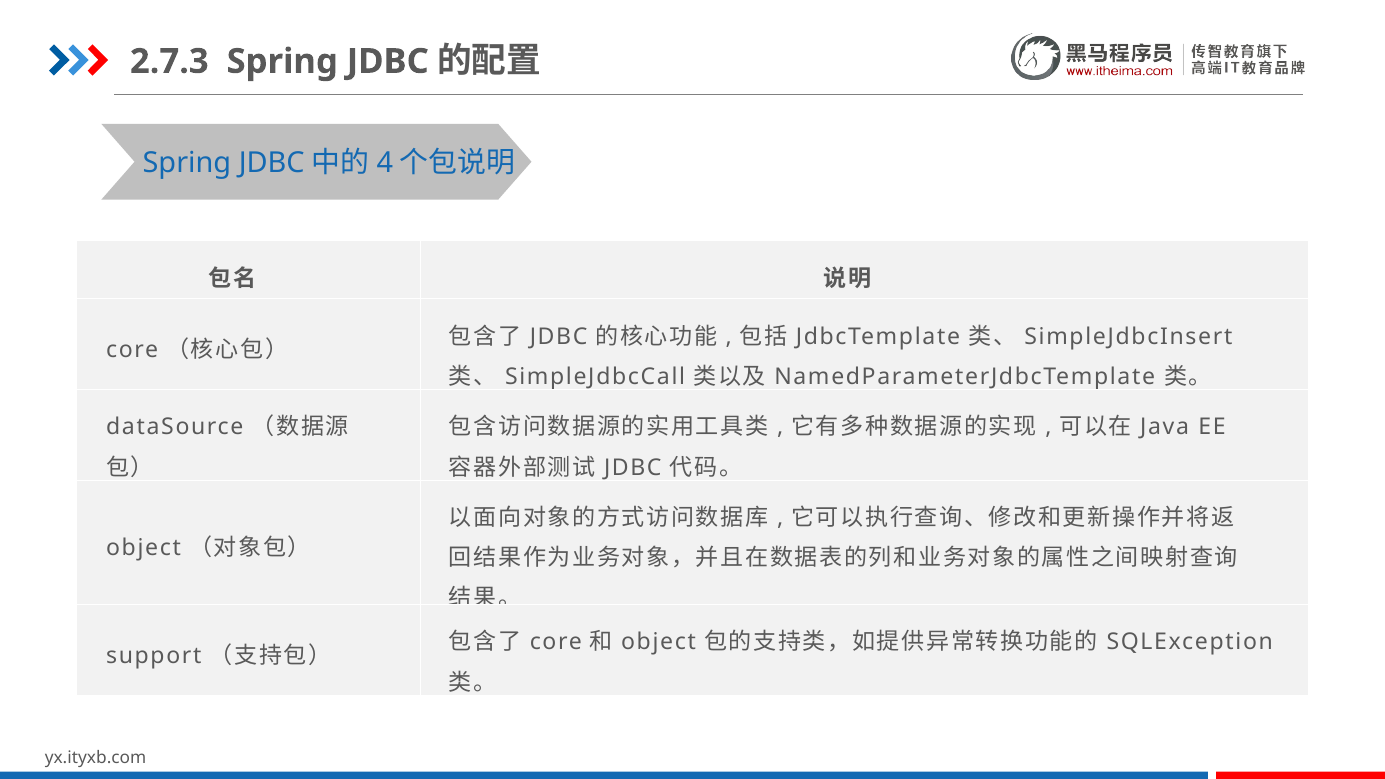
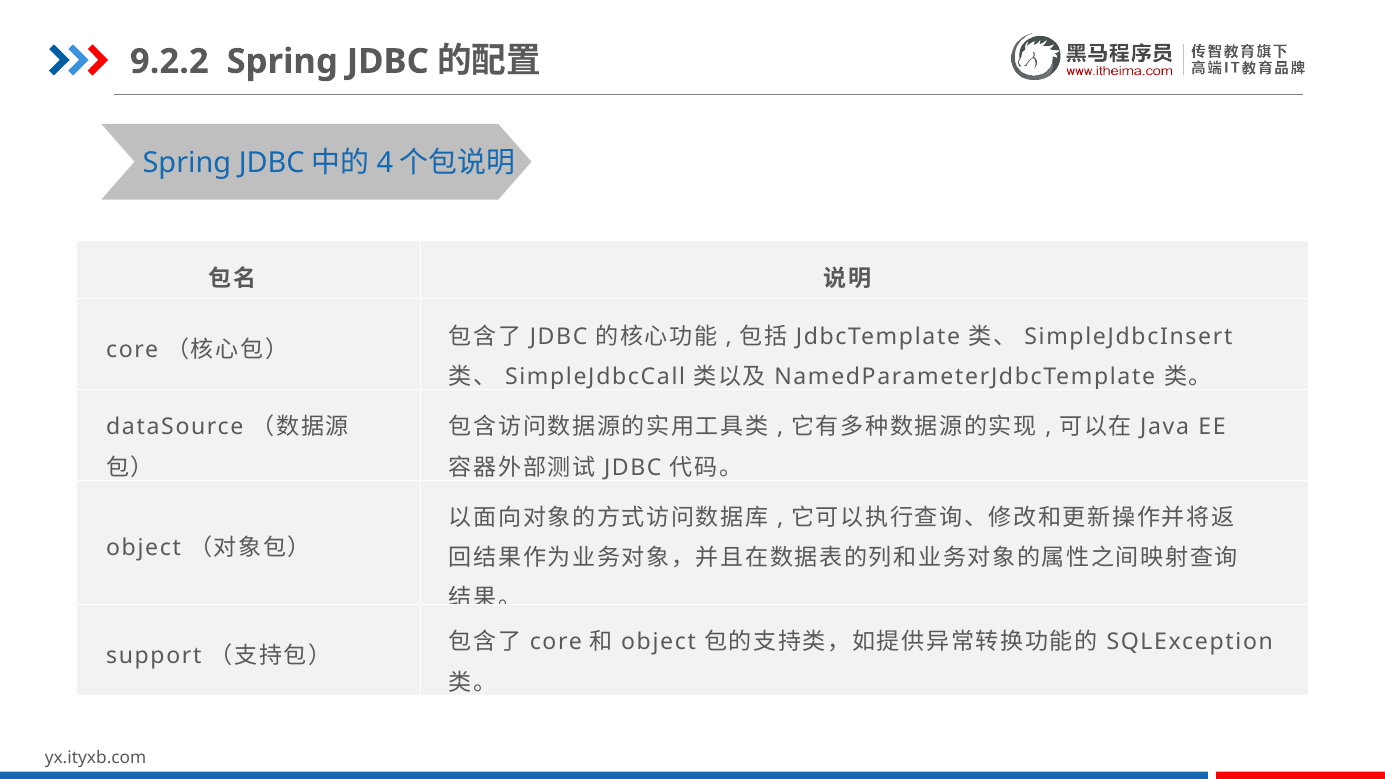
2.7.3: 2.7.3 -> 9.2.2
